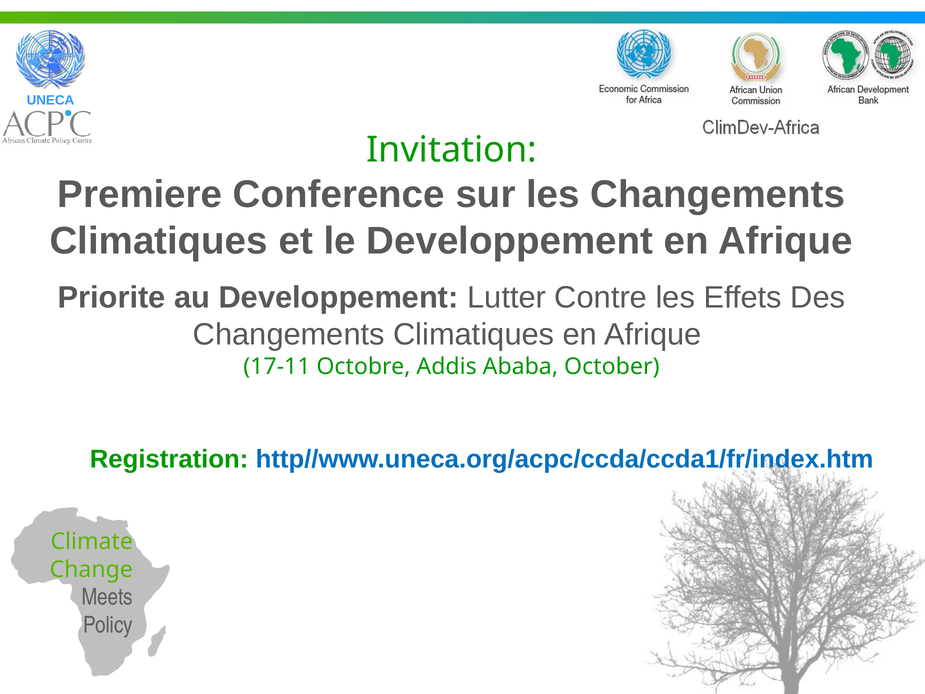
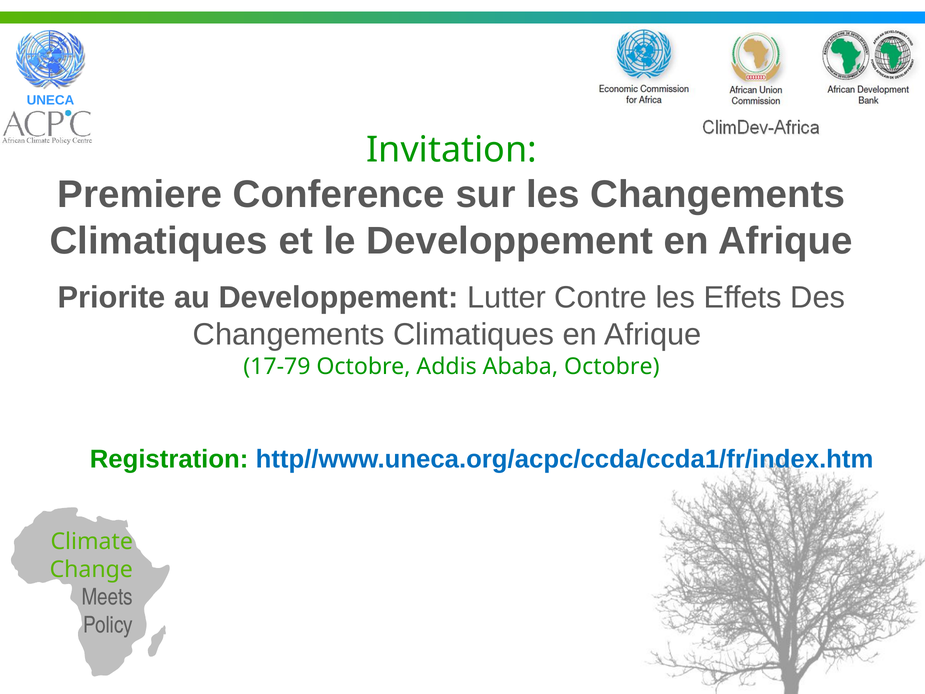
17-11: 17-11 -> 17-79
Ababa October: October -> Octobre
